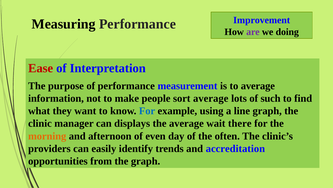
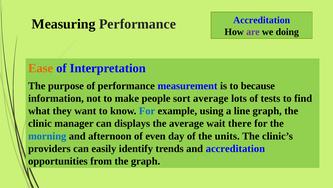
Performance Improvement: Improvement -> Accreditation
Ease colour: red -> orange
to average: average -> because
such: such -> tests
morning colour: orange -> blue
often: often -> units
